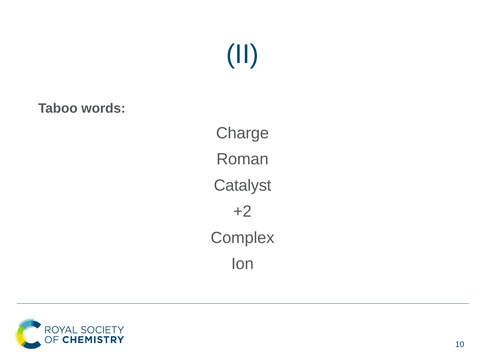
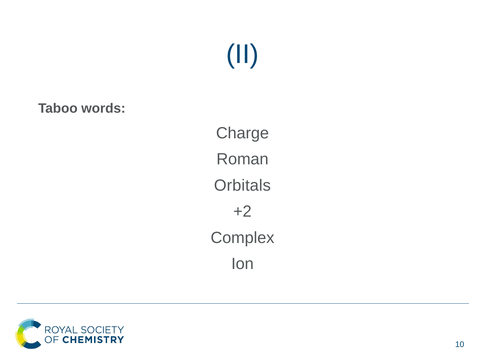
Catalyst: Catalyst -> Orbitals
